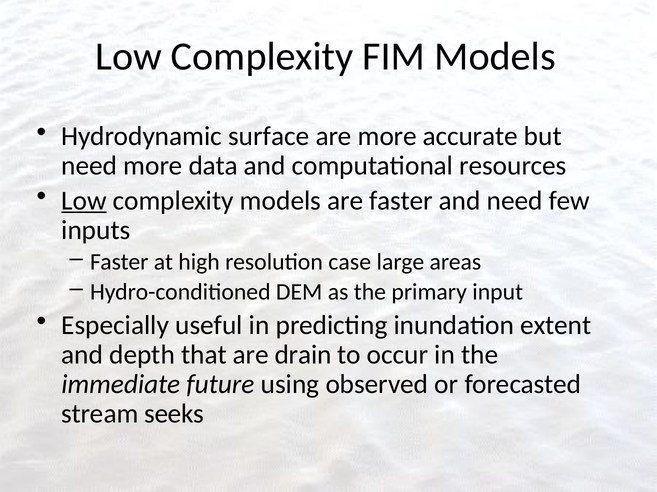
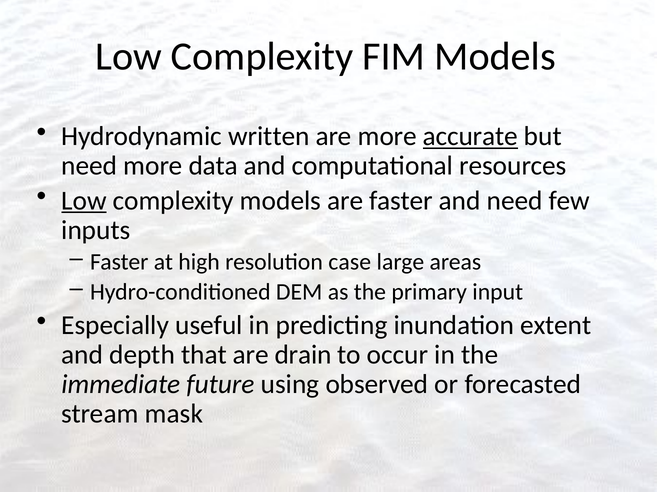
surface: surface -> written
accurate underline: none -> present
seeks: seeks -> mask
